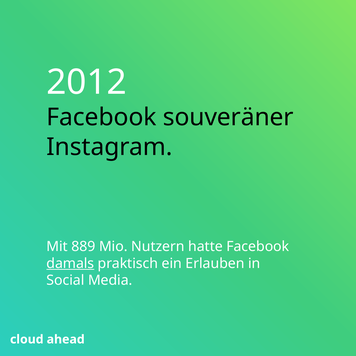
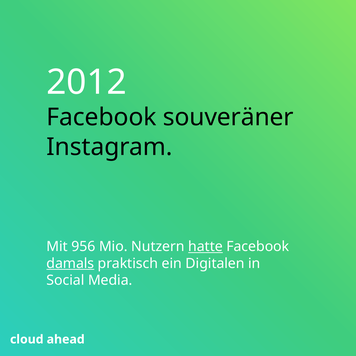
889: 889 -> 956
hatte underline: none -> present
Erlauben: Erlauben -> Digitalen
